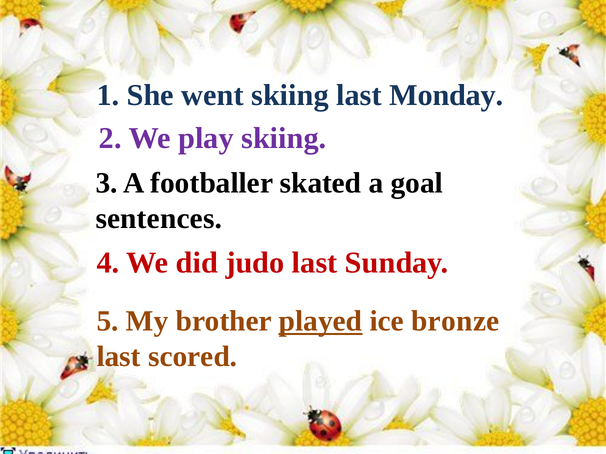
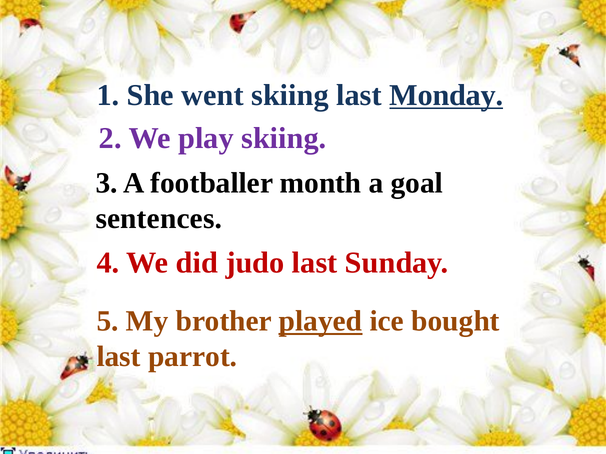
Monday underline: none -> present
skated: skated -> month
bronze: bronze -> bought
scored: scored -> parrot
